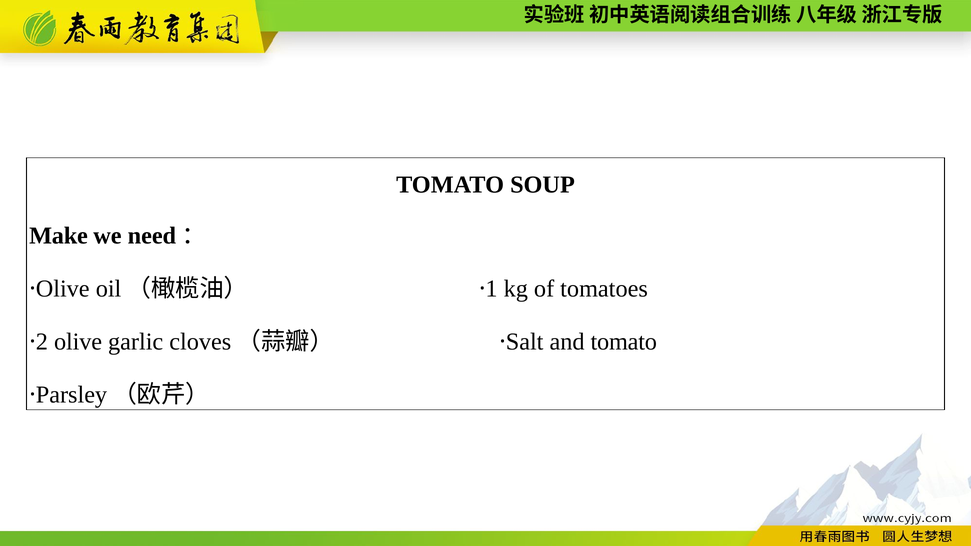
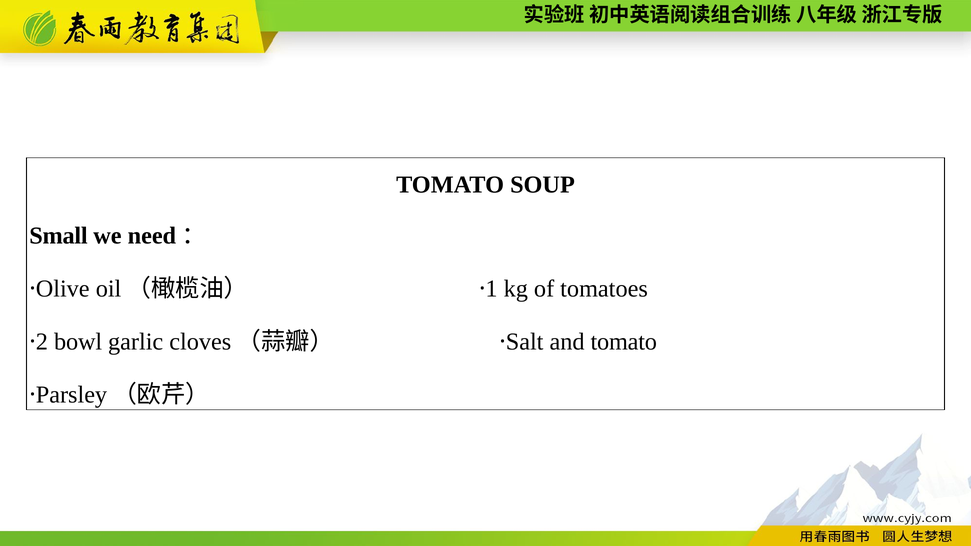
Make: Make -> Small
olive at (78, 342): olive -> bowl
